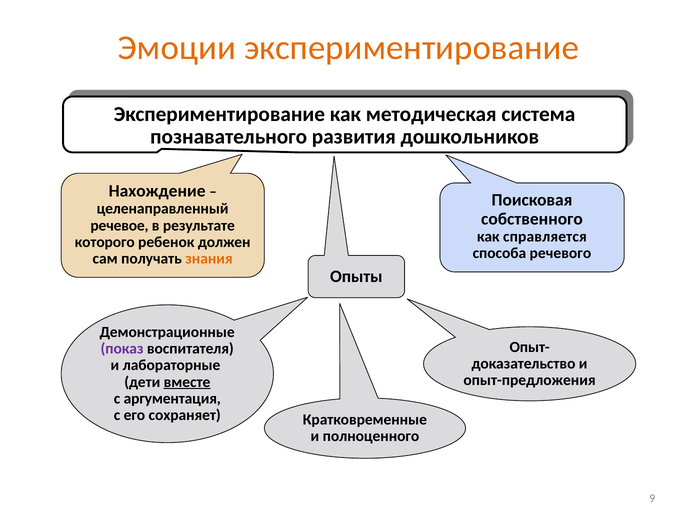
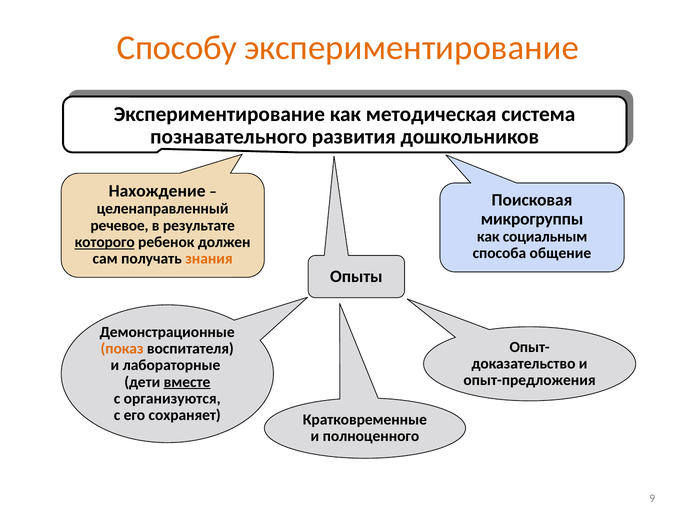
Эмоции: Эмоции -> Способу
собственного: собственного -> микрогруппы
справляется: справляется -> социальным
которого underline: none -> present
речевого: речевого -> общение
показ colour: purple -> orange
аргументация: аргументация -> организуются
